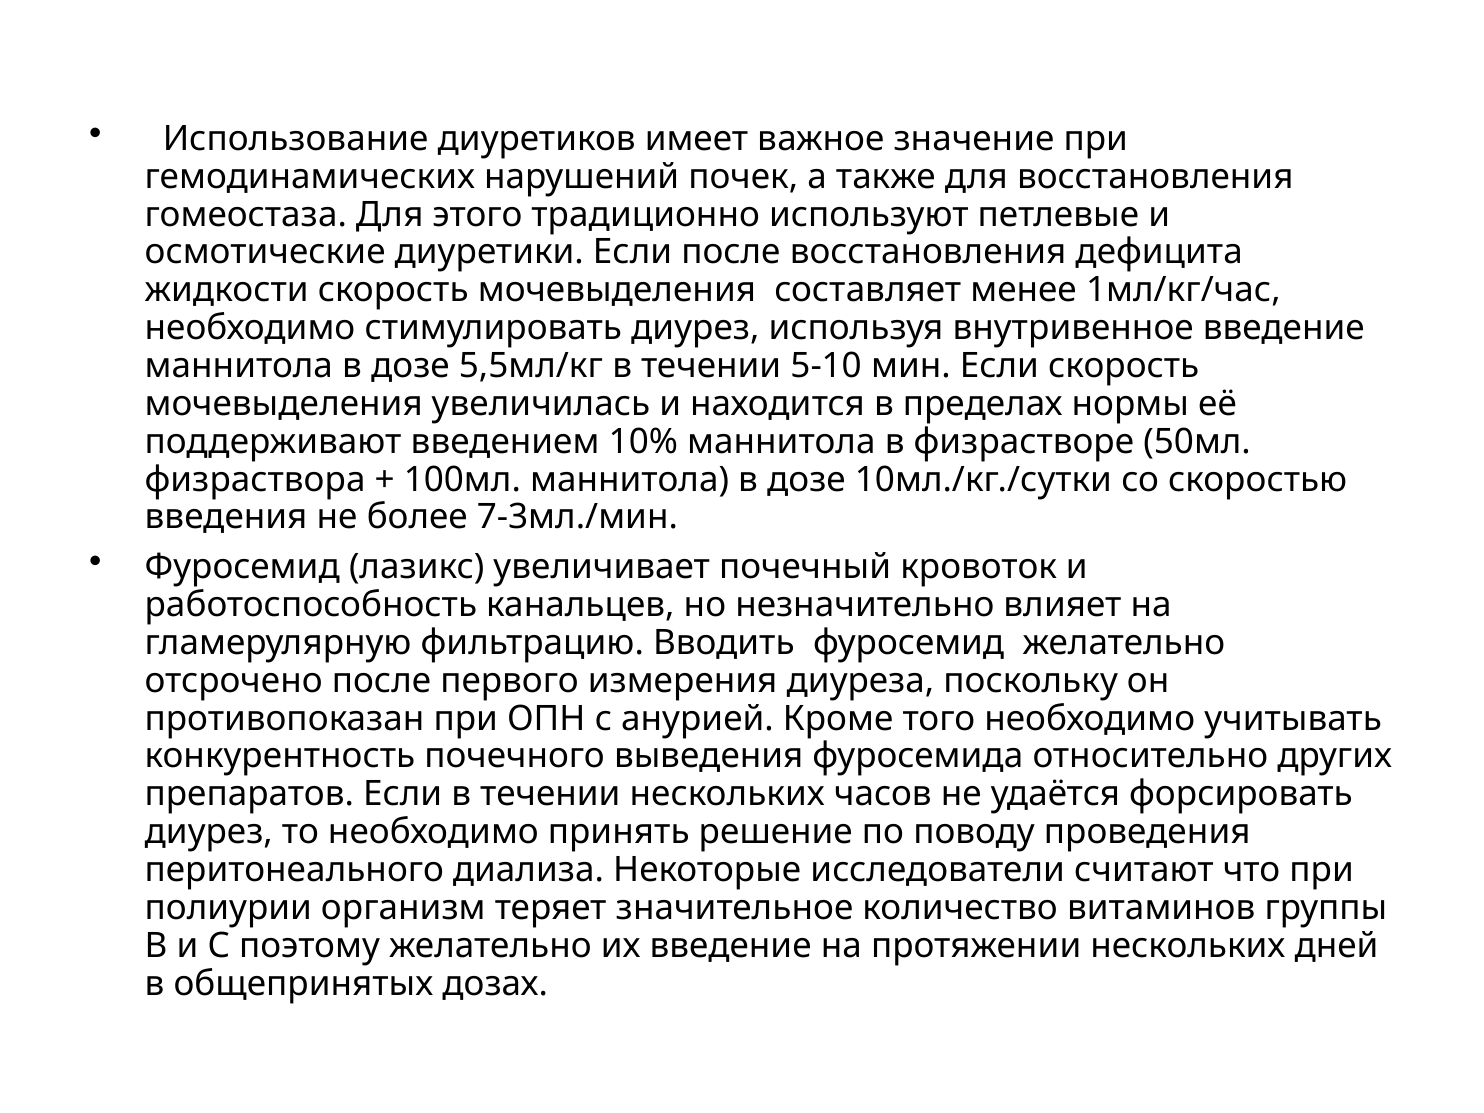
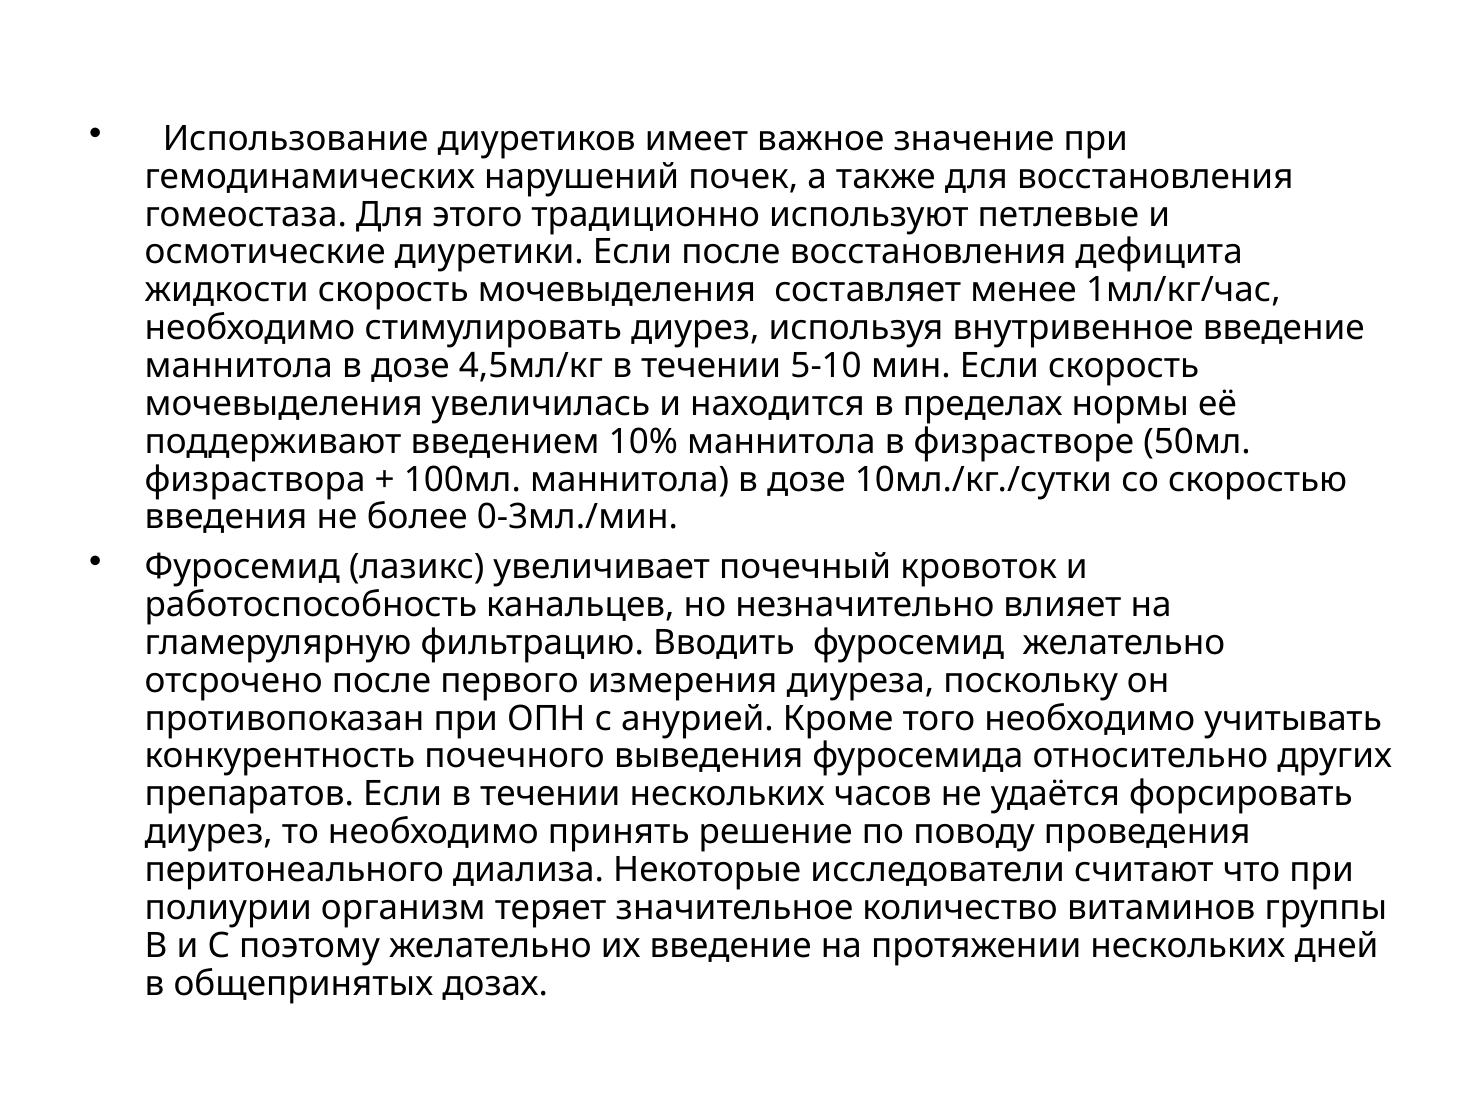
5,5мл/кг: 5,5мл/кг -> 4,5мл/кг
7-3мл./мин: 7-3мл./мин -> 0-3мл./мин
